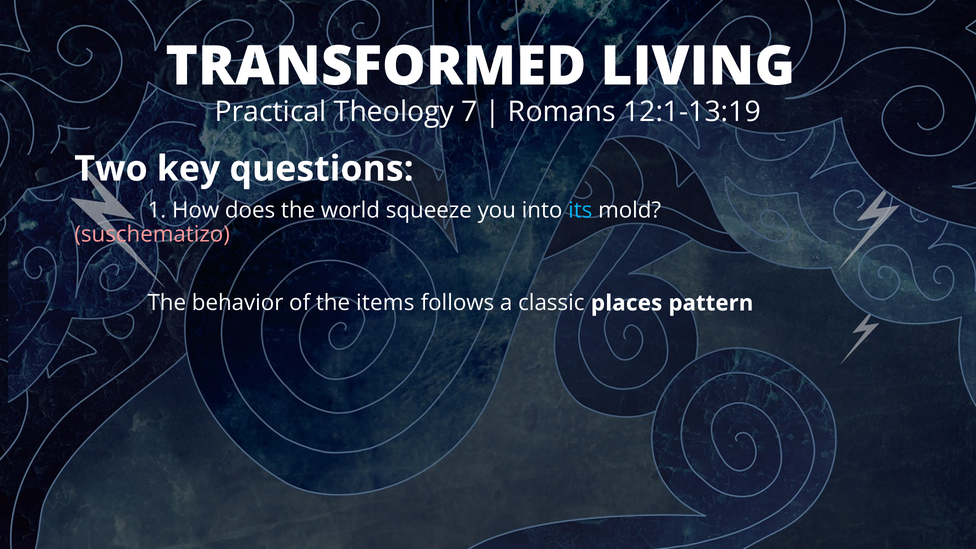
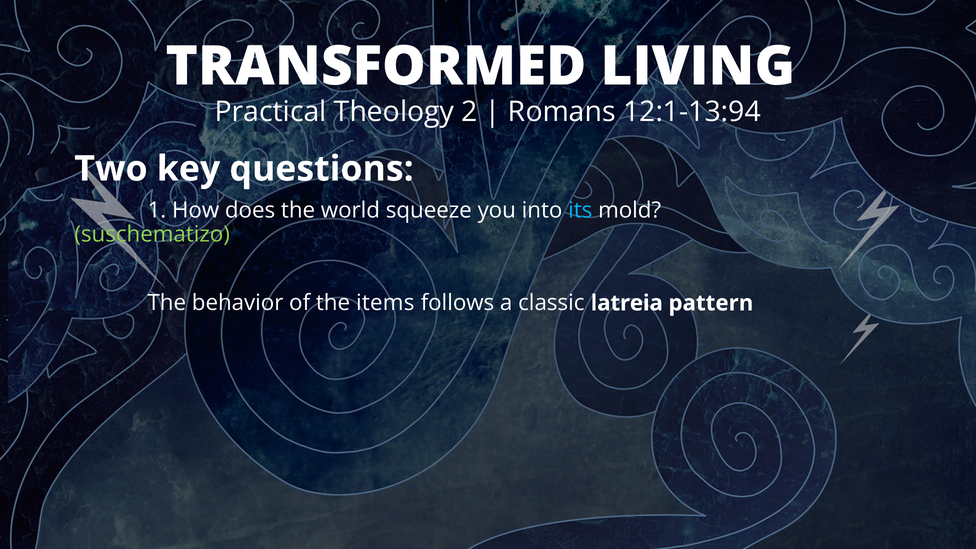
7: 7 -> 2
12:1-13:19: 12:1-13:19 -> 12:1-13:94
suschematizo colour: pink -> light green
places: places -> latreia
